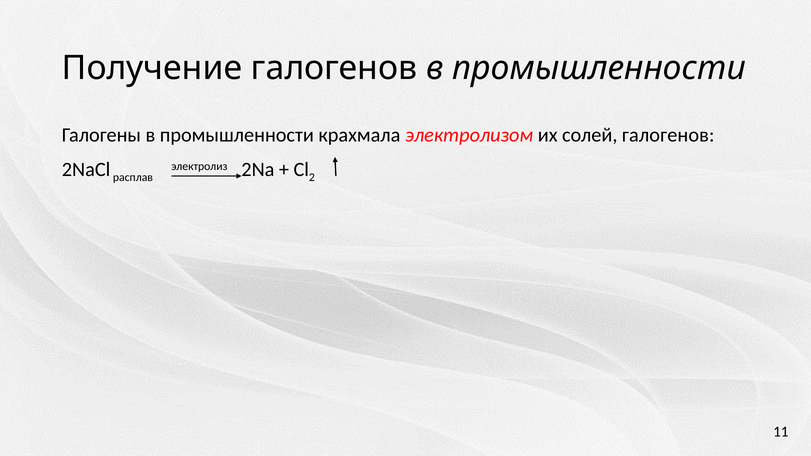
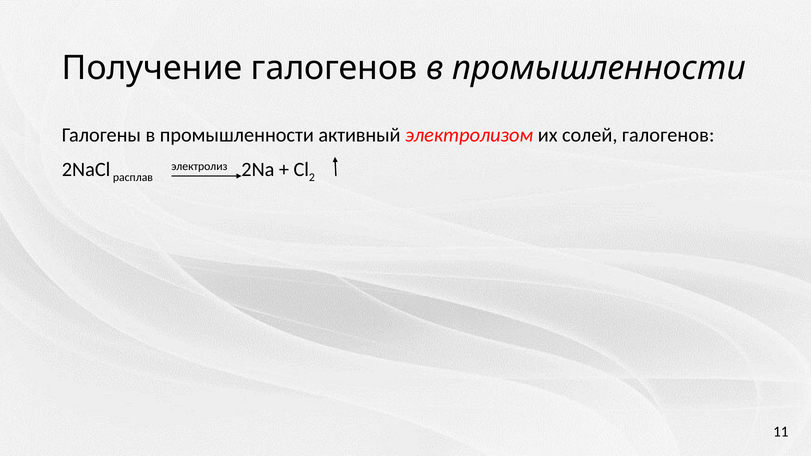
крахмала: крахмала -> активный
